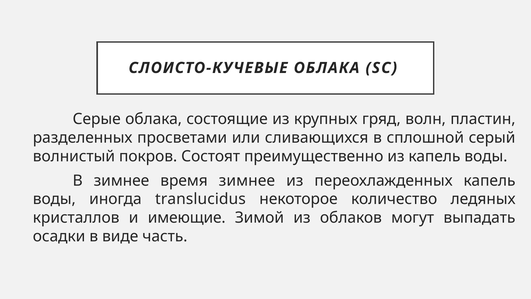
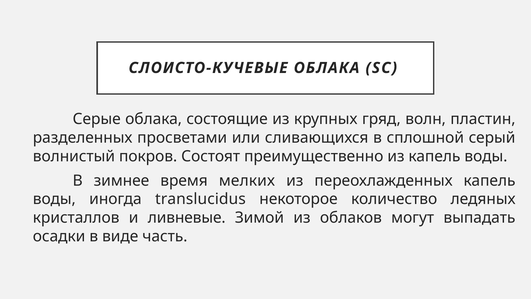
время зимнее: зимнее -> мелких
имеющие: имеющие -> ливневые
